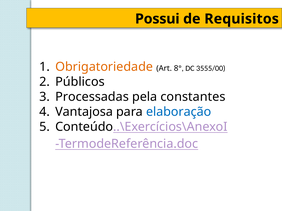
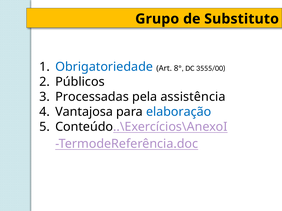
Possui: Possui -> Grupo
Requisitos: Requisitos -> Substituto
Obrigatoriedade colour: orange -> blue
constantes: constantes -> assistência
